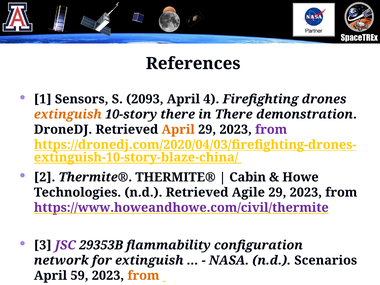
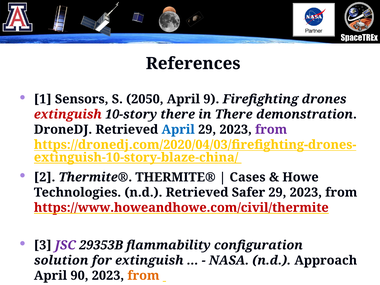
2093: 2093 -> 2050
4: 4 -> 9
extinguish at (68, 114) colour: orange -> red
April at (178, 130) colour: orange -> blue
Cabin: Cabin -> Cases
Agile: Agile -> Safer
https://www.howeandhowe.com/civil/thermite colour: purple -> red
network: network -> solution
Scenarios: Scenarios -> Approach
59: 59 -> 90
